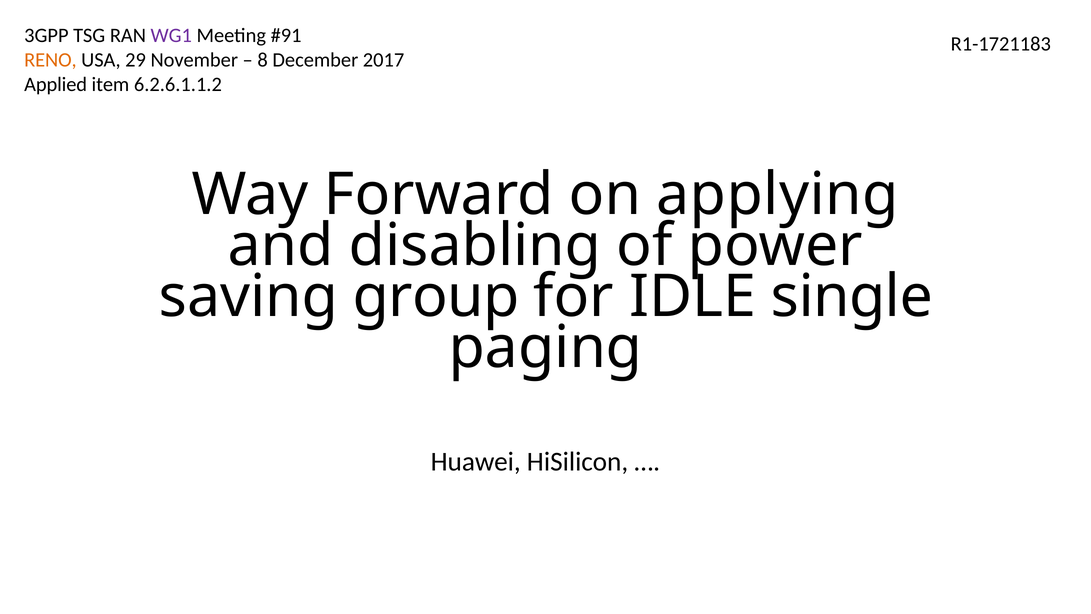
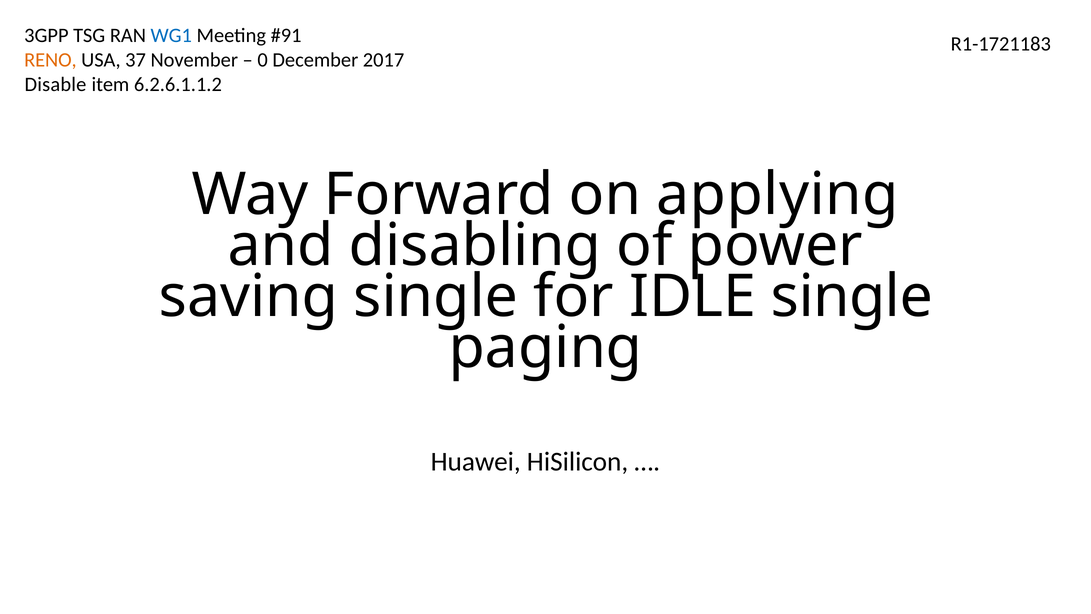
WG1 colour: purple -> blue
29: 29 -> 37
8: 8 -> 0
Applied: Applied -> Disable
saving group: group -> single
